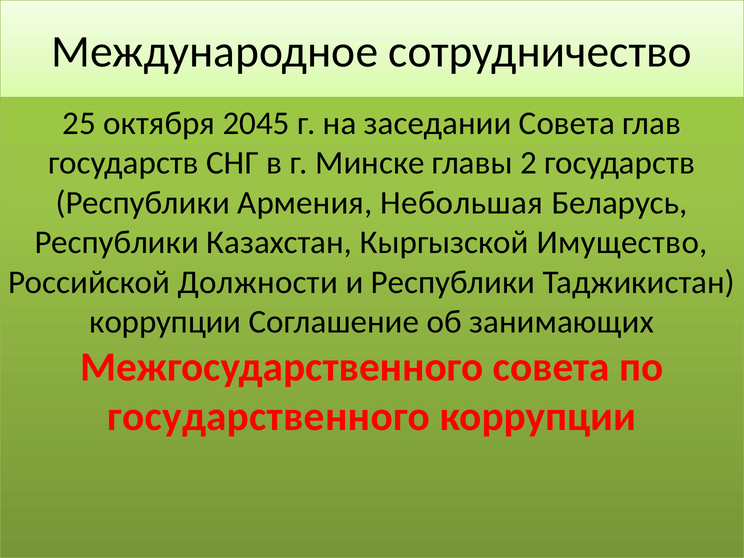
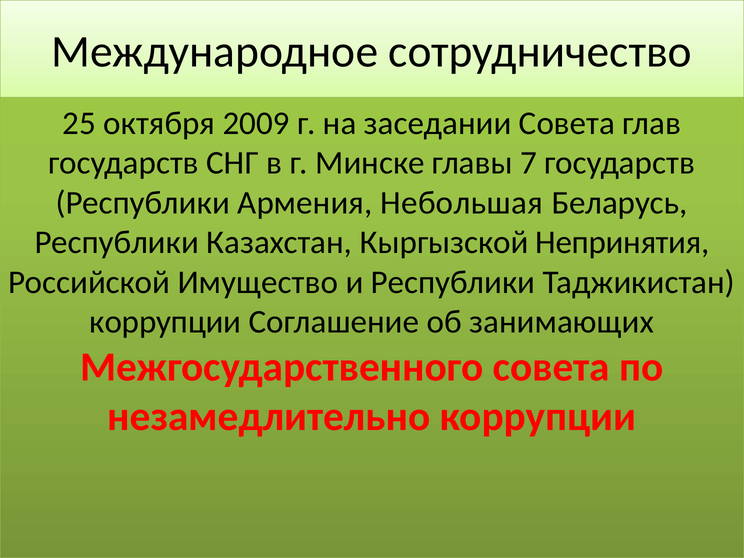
2045: 2045 -> 2009
2: 2 -> 7
Имущество: Имущество -> Непринятия
Должности: Должности -> Имущество
государственного: государственного -> незамедлительно
